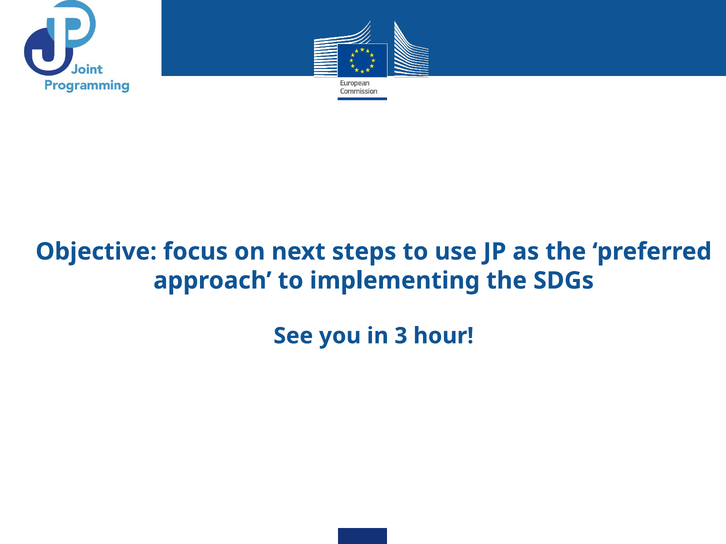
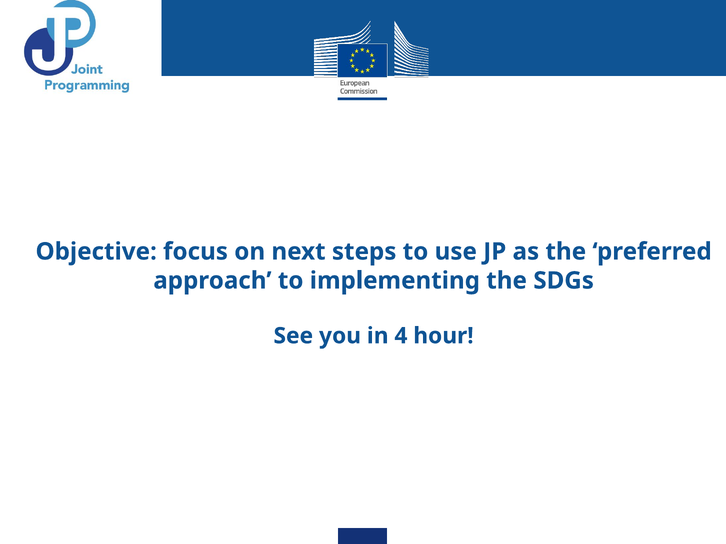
3: 3 -> 4
